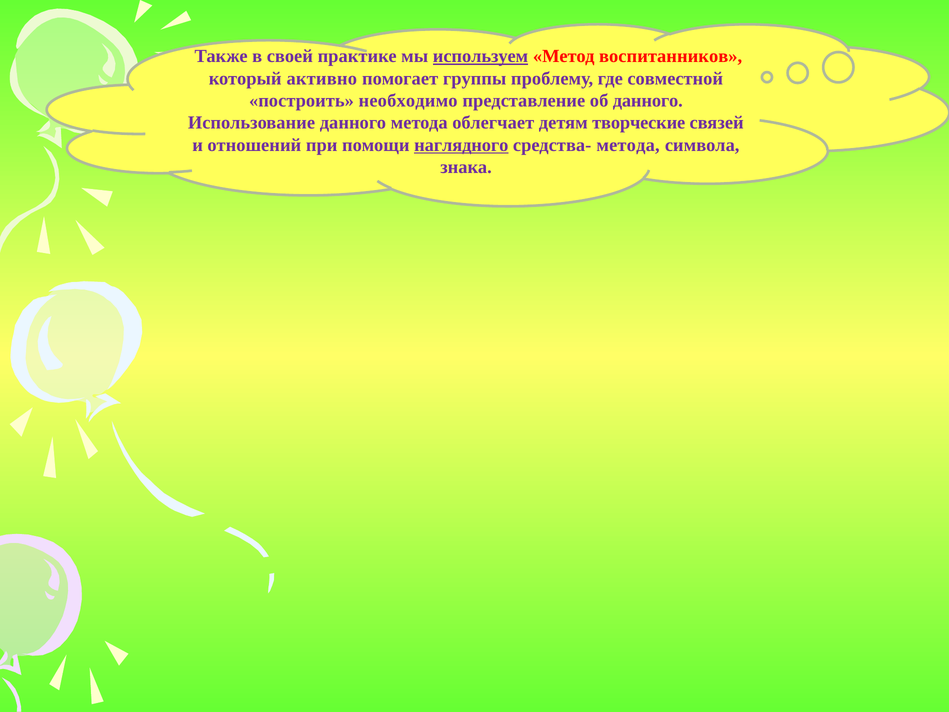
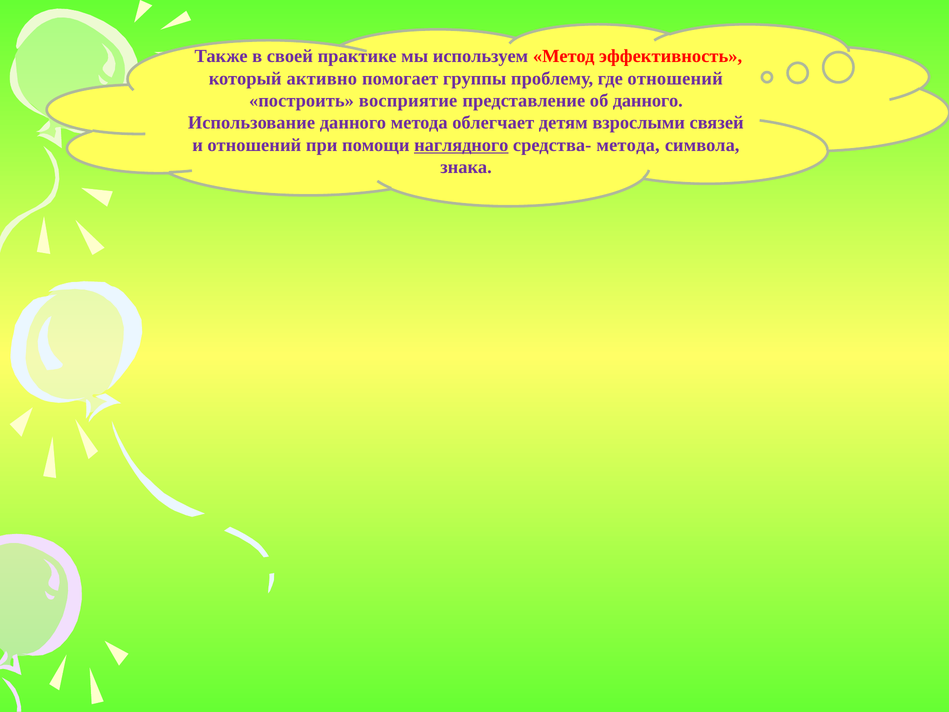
используем underline: present -> none
воспитанников: воспитанников -> эффективность
где совместной: совместной -> отношений
необходимо: необходимо -> восприятие
творческие: творческие -> взрослыми
